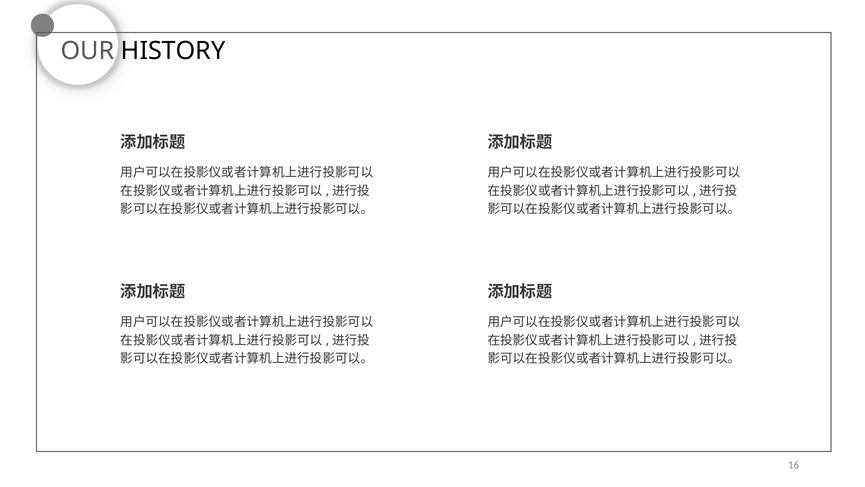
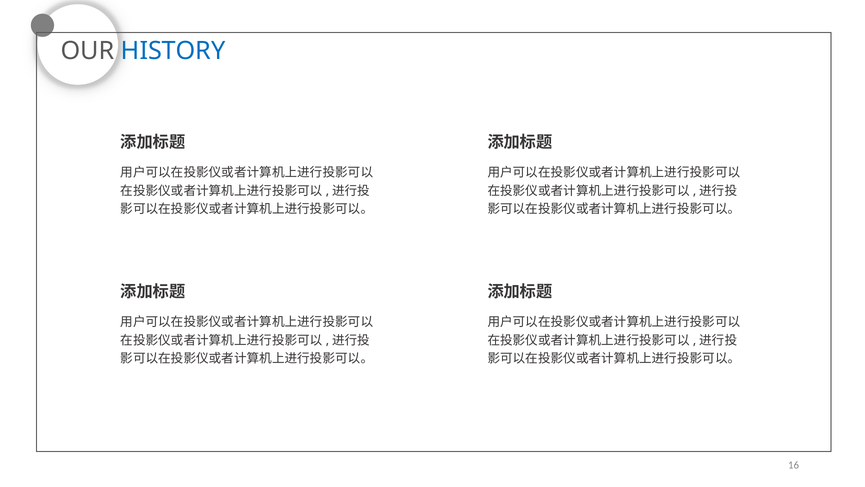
HISTORY colour: black -> blue
